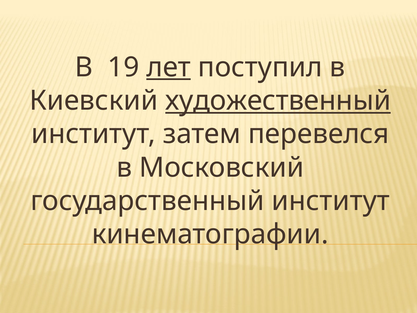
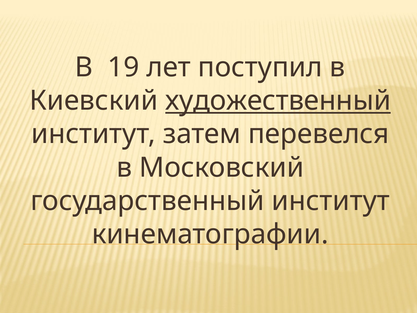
лет underline: present -> none
